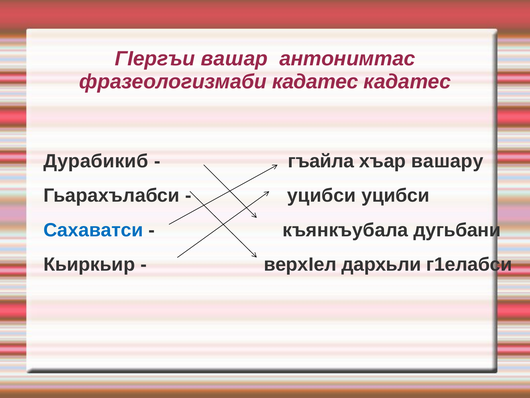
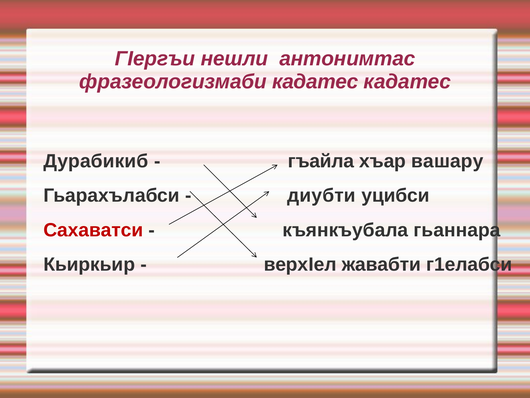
вашар: вашар -> нешли
уцибси at (322, 195): уцибси -> диубти
Сахаватси colour: blue -> red
дугьбани: дугьбани -> гьаннара
дархьли: дархьли -> жавабти
